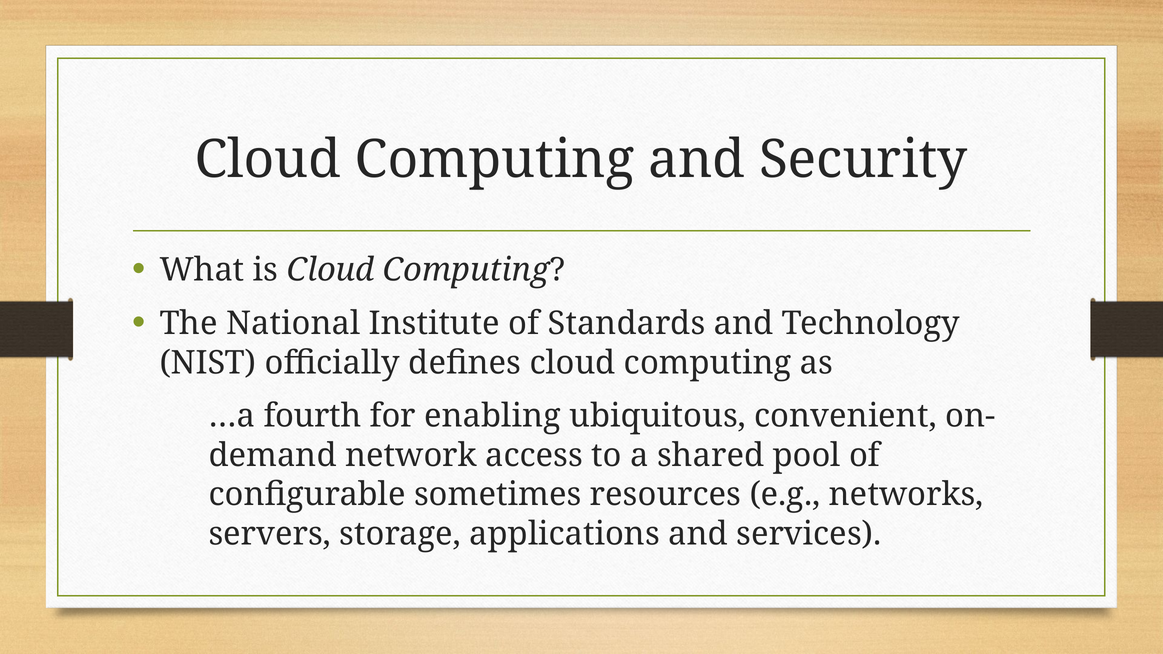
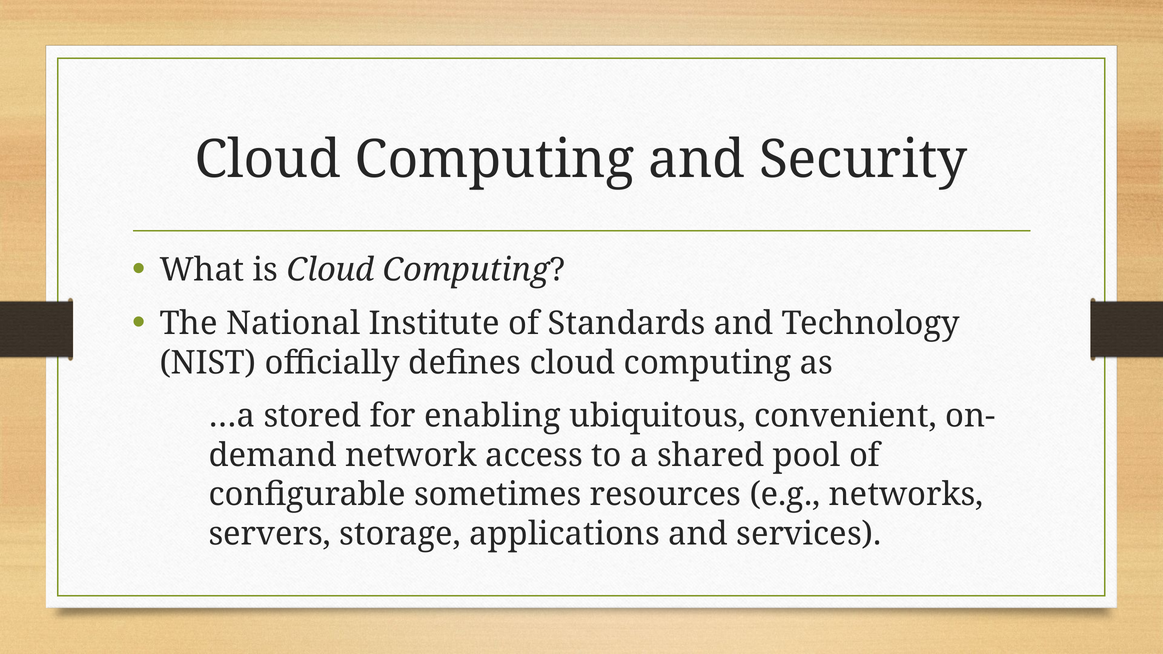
fourth: fourth -> stored
